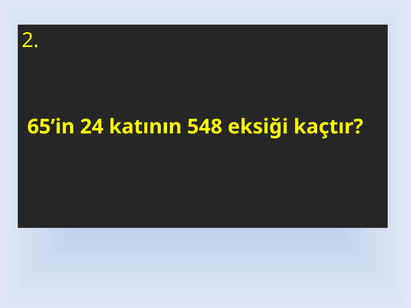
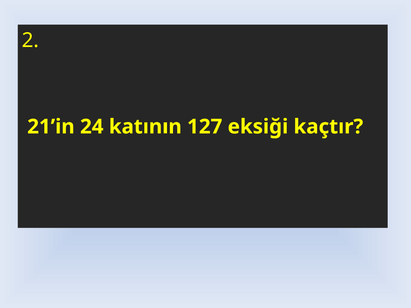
65’in: 65’in -> 21’in
548: 548 -> 127
